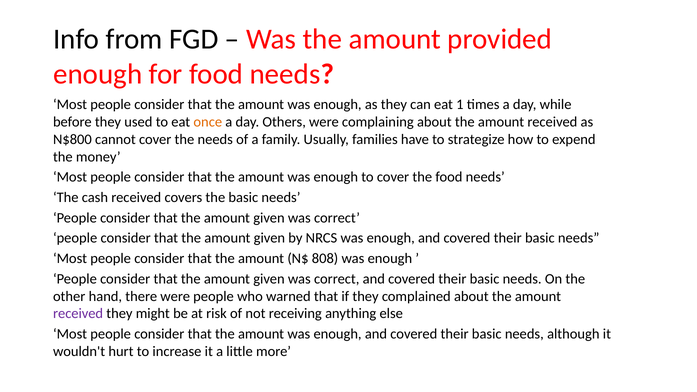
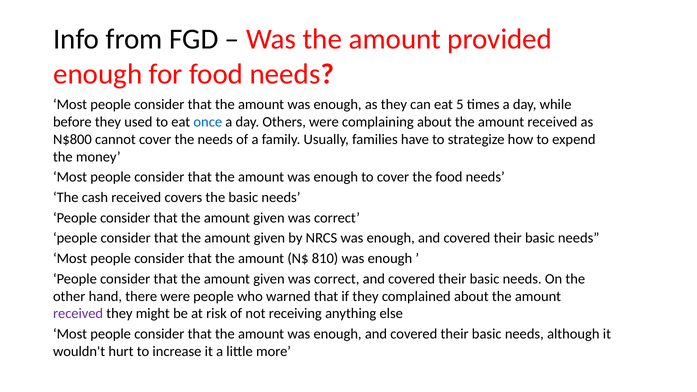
1: 1 -> 5
once colour: orange -> blue
808: 808 -> 810
